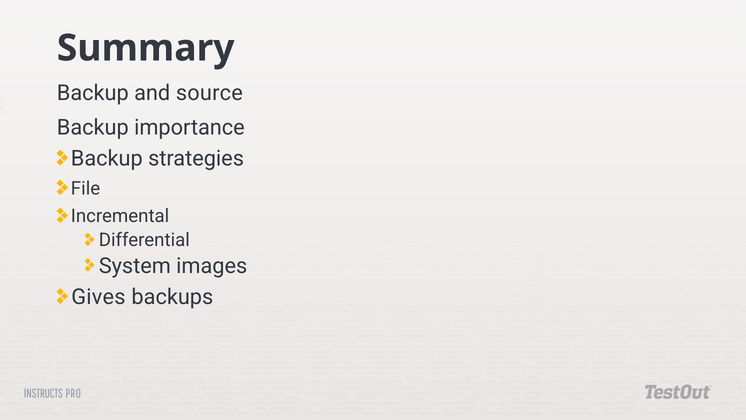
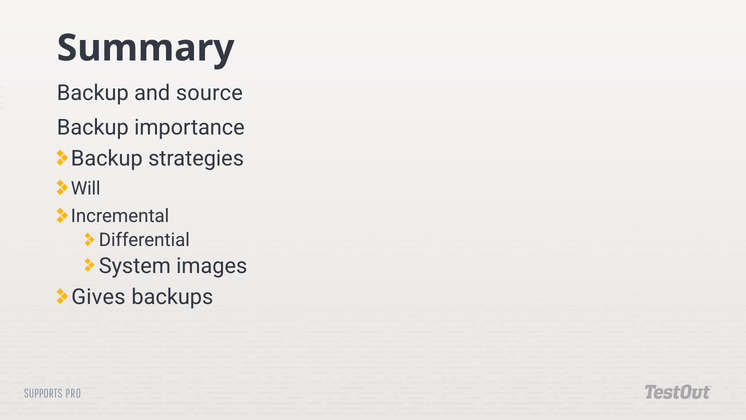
File: File -> Will
INSTRUCTS: INSTRUCTS -> SUPPORTS
